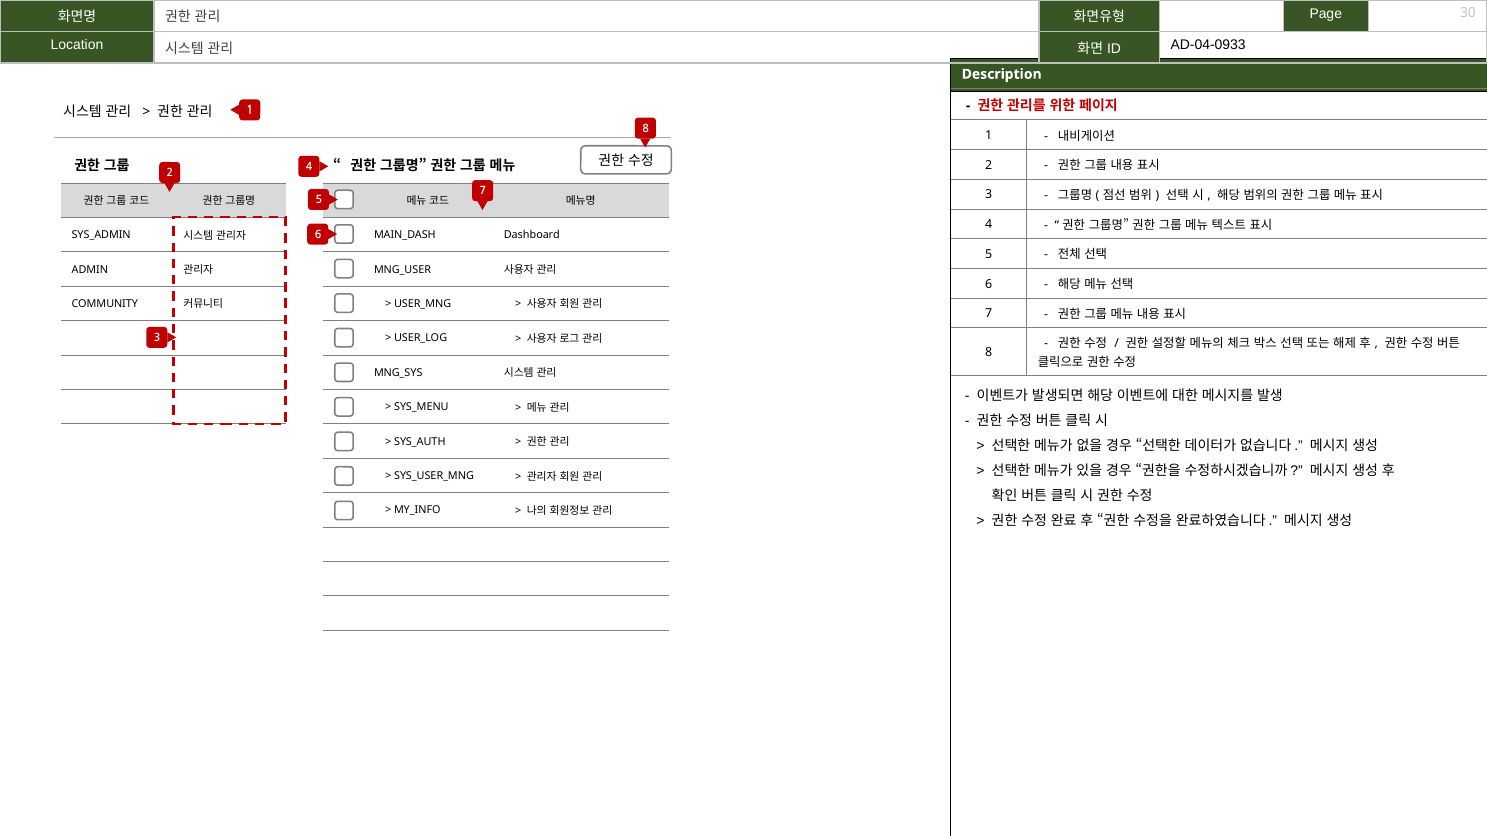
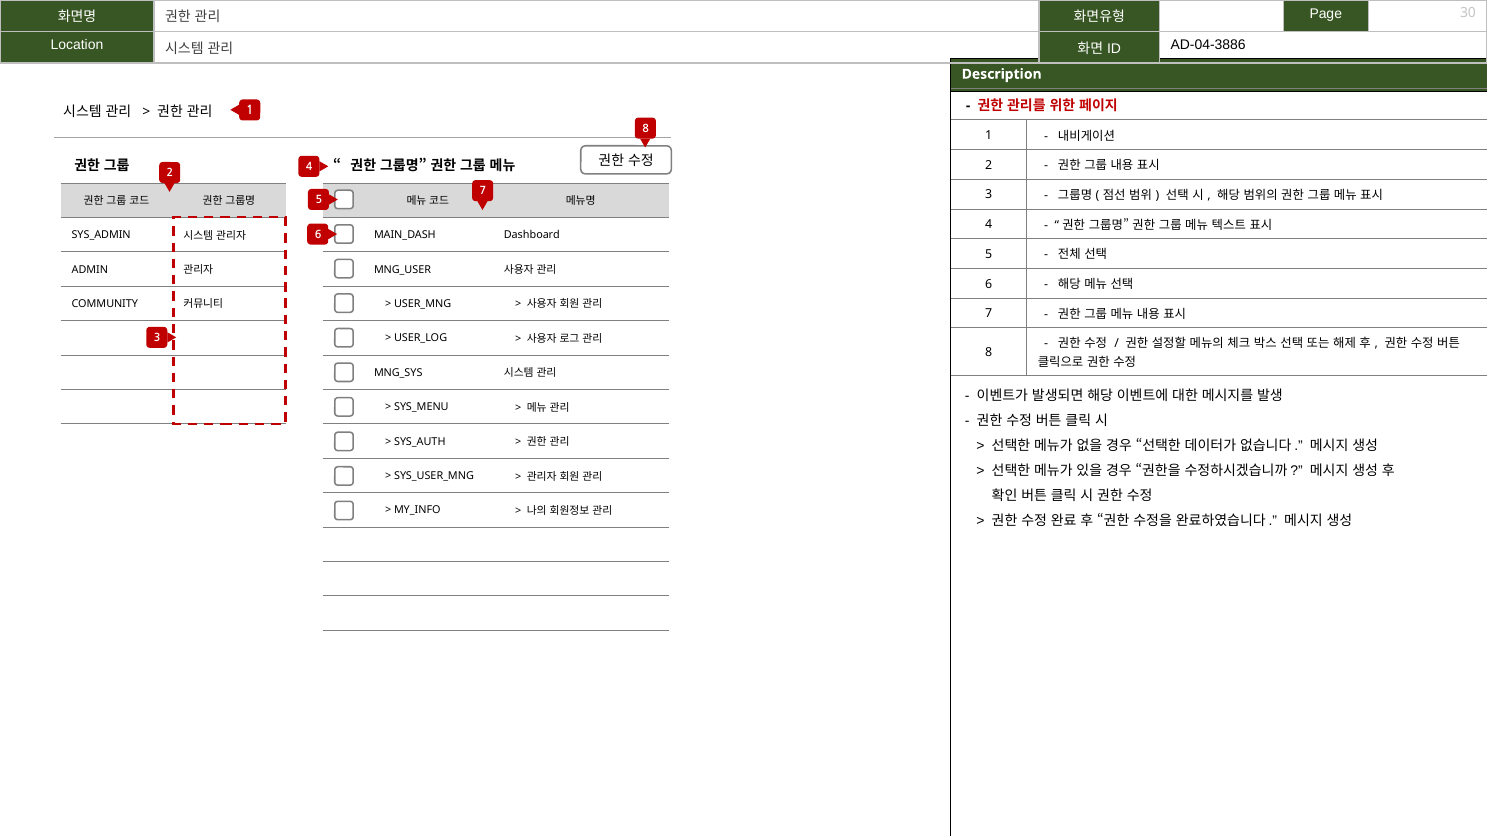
AD-04-0933: AD-04-0933 -> AD-04-3886
